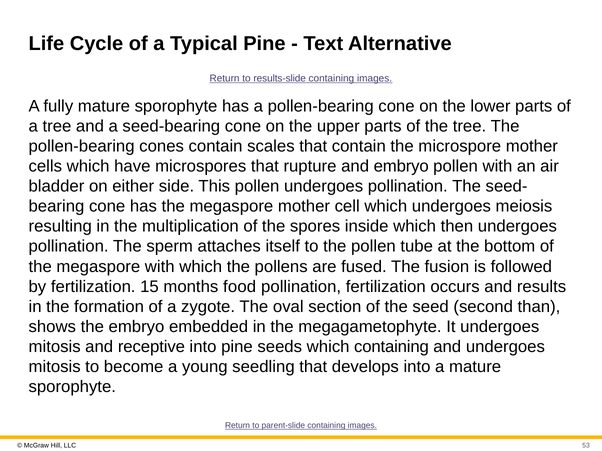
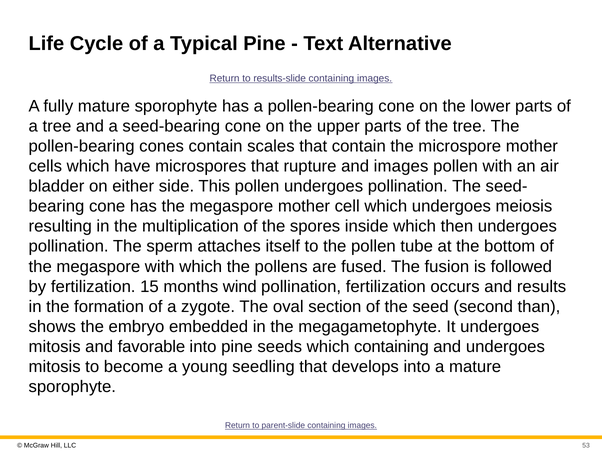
and embryo: embryo -> images
food: food -> wind
receptive: receptive -> favorable
